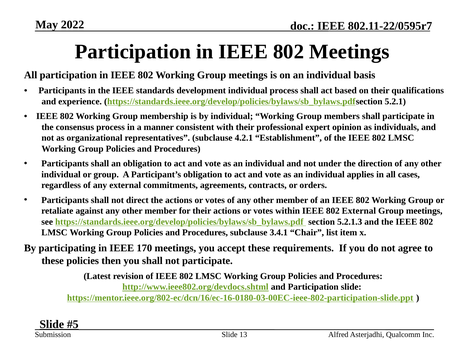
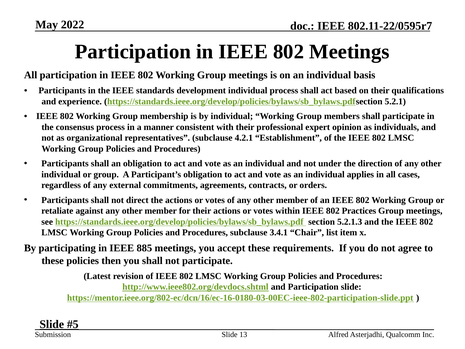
802 External: External -> Practices
170: 170 -> 885
